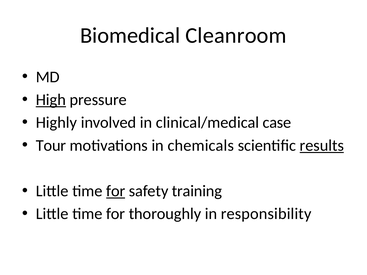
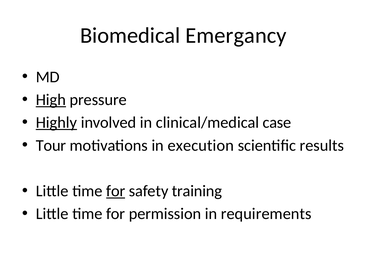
Cleanroom: Cleanroom -> Emergancy
Highly underline: none -> present
chemicals: chemicals -> execution
results underline: present -> none
thoroughly: thoroughly -> permission
responsibility: responsibility -> requirements
